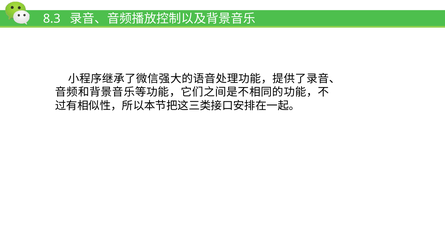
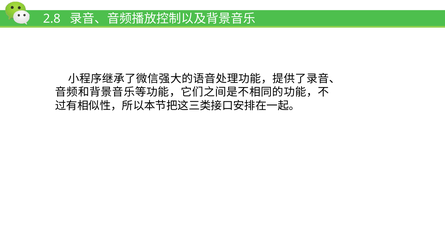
8.3: 8.3 -> 2.8
